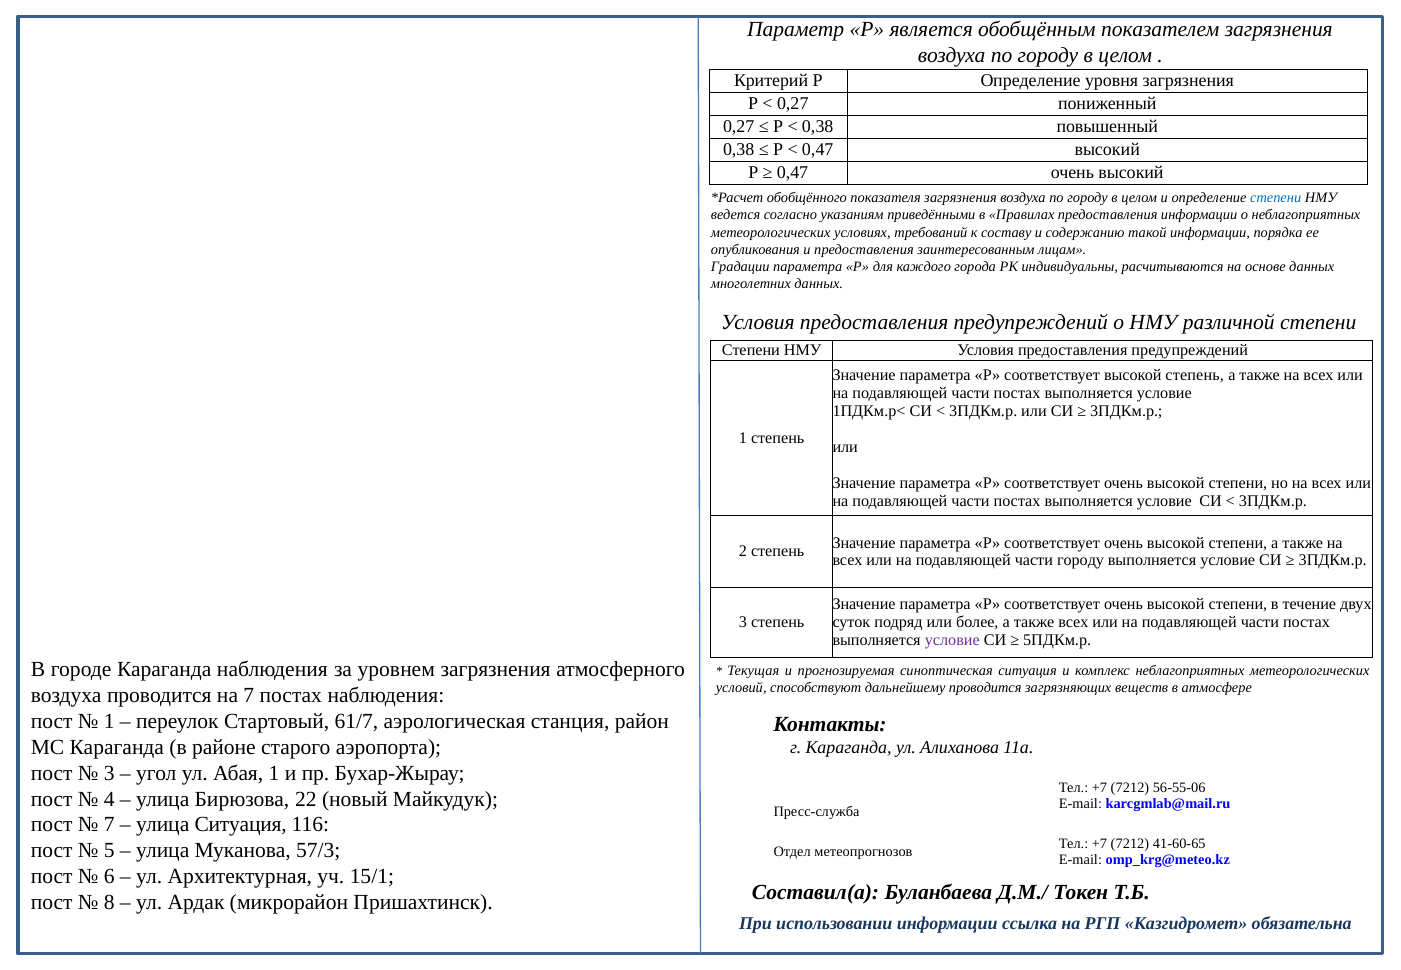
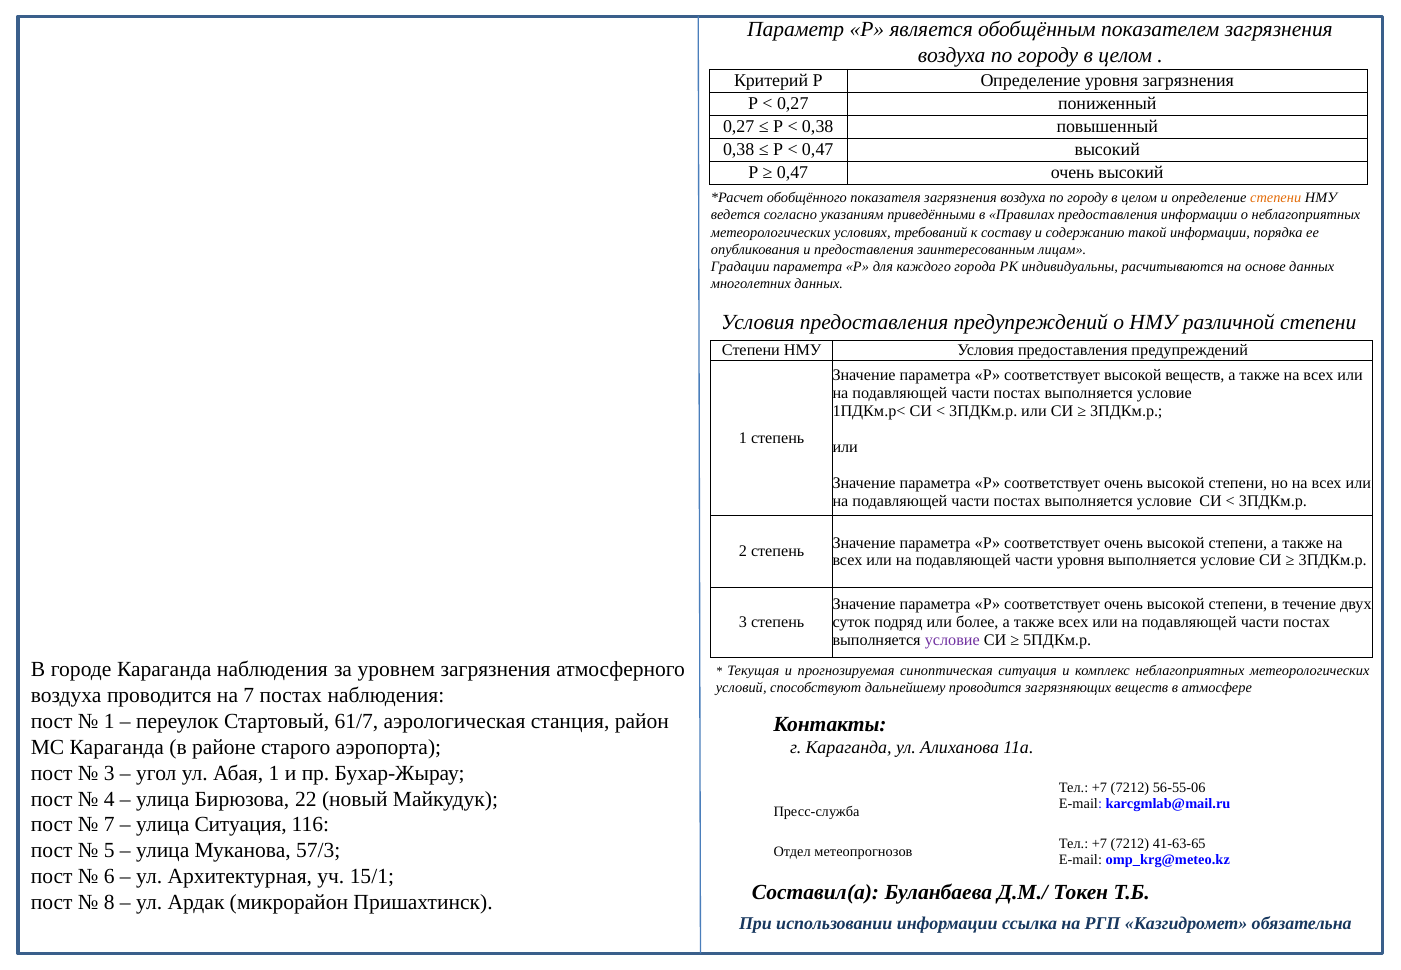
степени at (1276, 198) colour: blue -> orange
высокой степень: степень -> веществ
части городу: городу -> уровня
41-60-65: 41-60-65 -> 41-63-65
